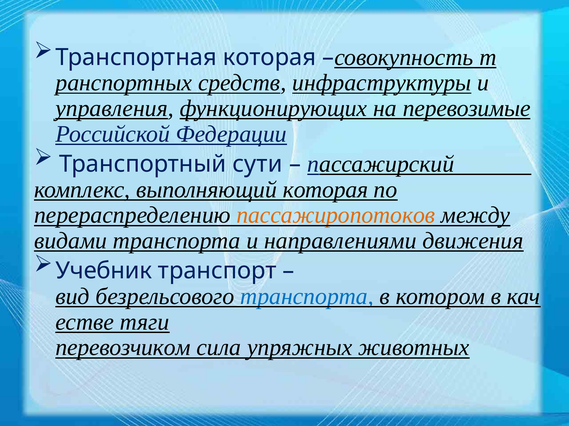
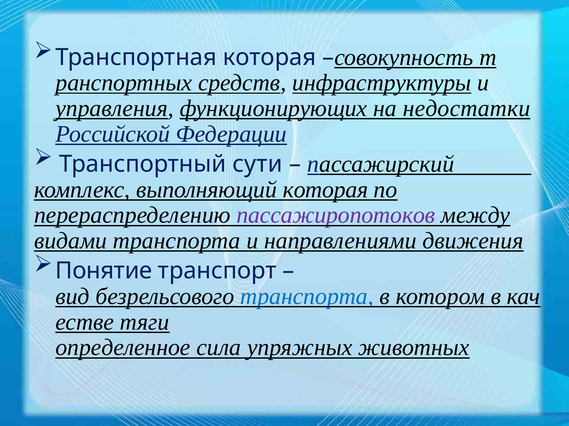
перевозимые: перевозимые -> недостатки
пассажиропотоков colour: orange -> purple
Учебник: Учебник -> Понятие
перевозчиком: перевозчиком -> определенное
